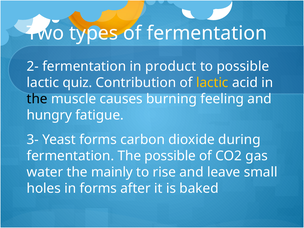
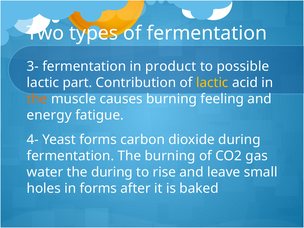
2-: 2- -> 3-
quiz: quiz -> part
the at (37, 99) colour: black -> orange
hungry: hungry -> energy
3-: 3- -> 4-
The possible: possible -> burning
the mainly: mainly -> during
